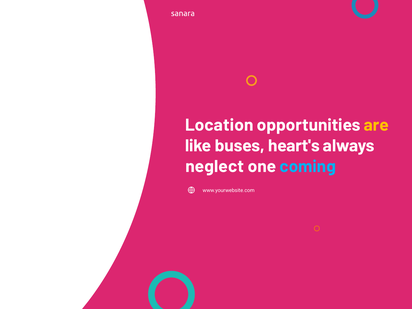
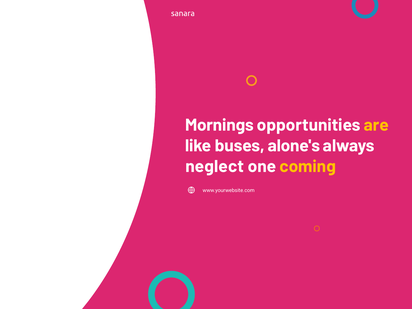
Location: Location -> Mornings
heart's: heart's -> alone's
coming colour: light blue -> yellow
